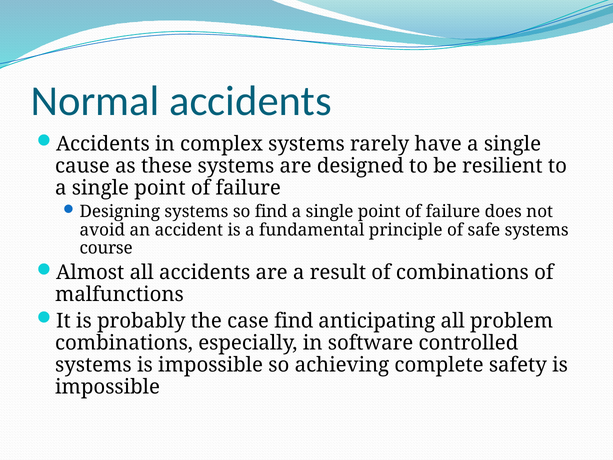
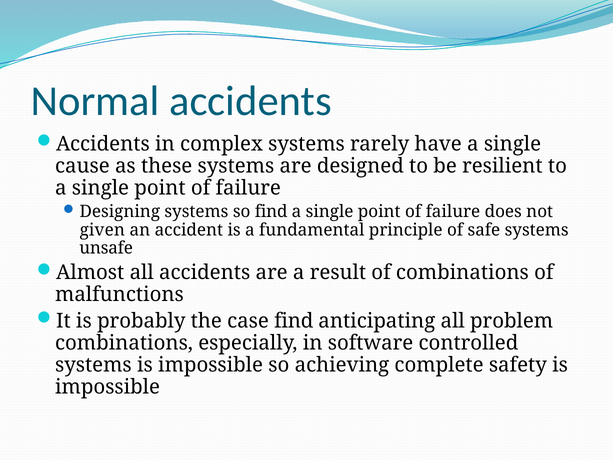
avoid: avoid -> given
course: course -> unsafe
